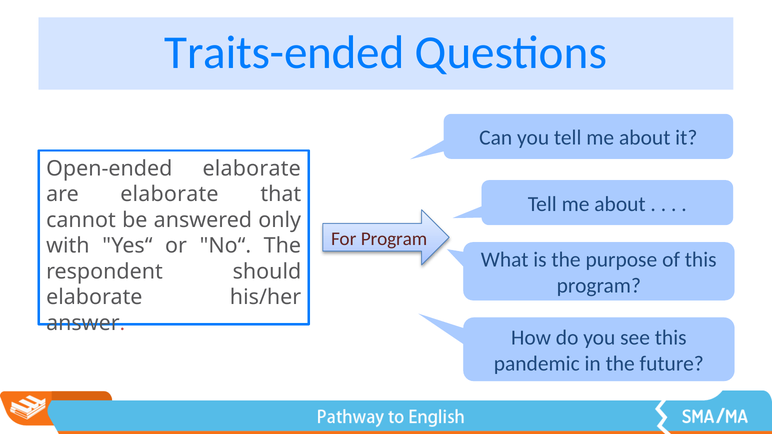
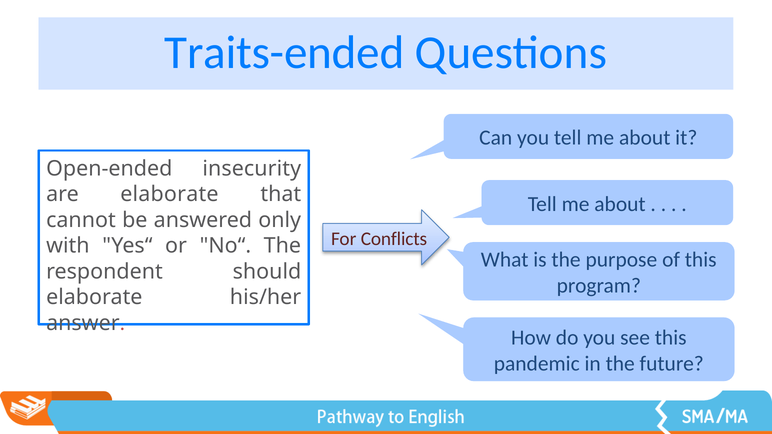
Open-ended elaborate: elaborate -> insecurity
For Program: Program -> Conflicts
